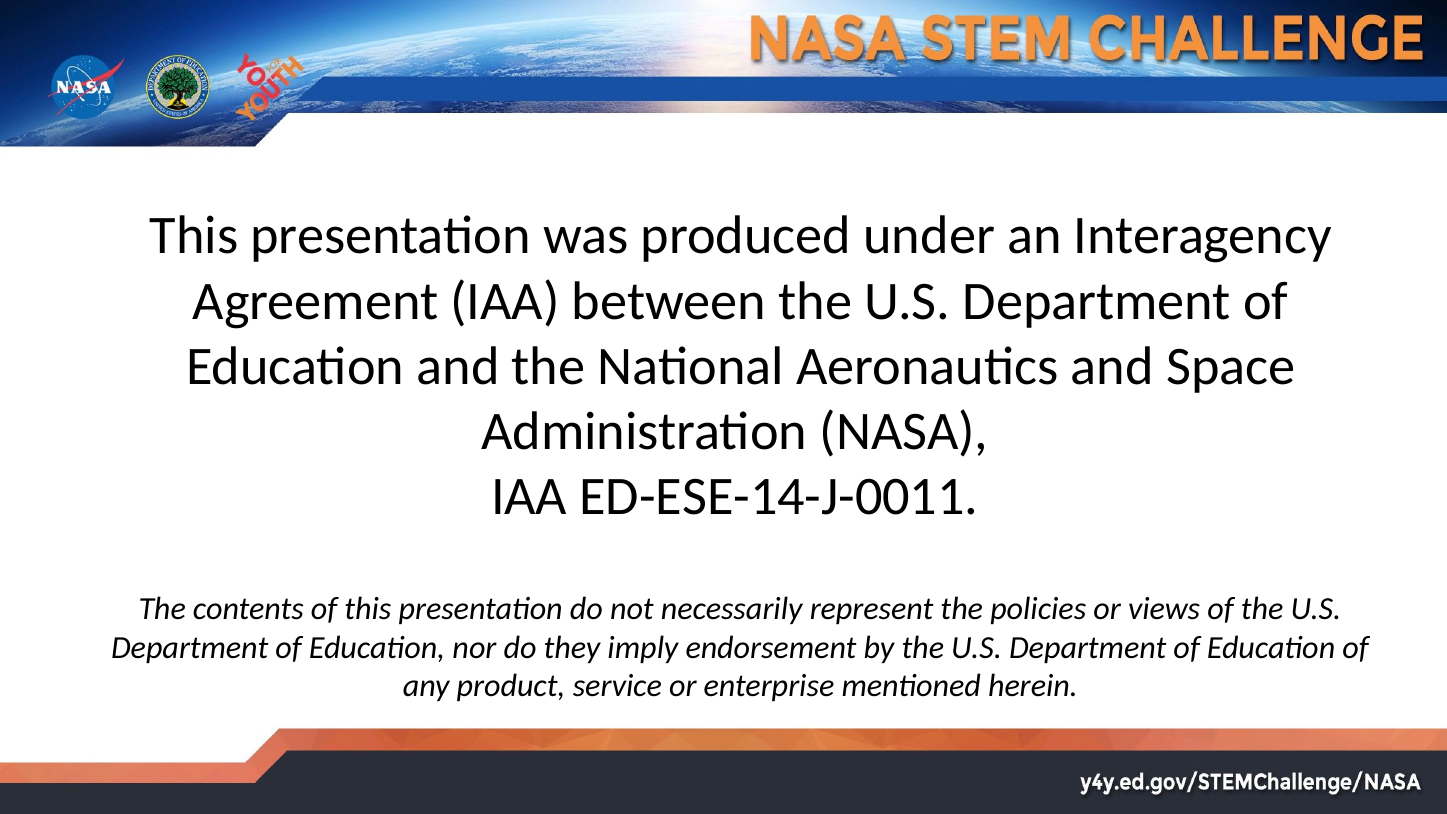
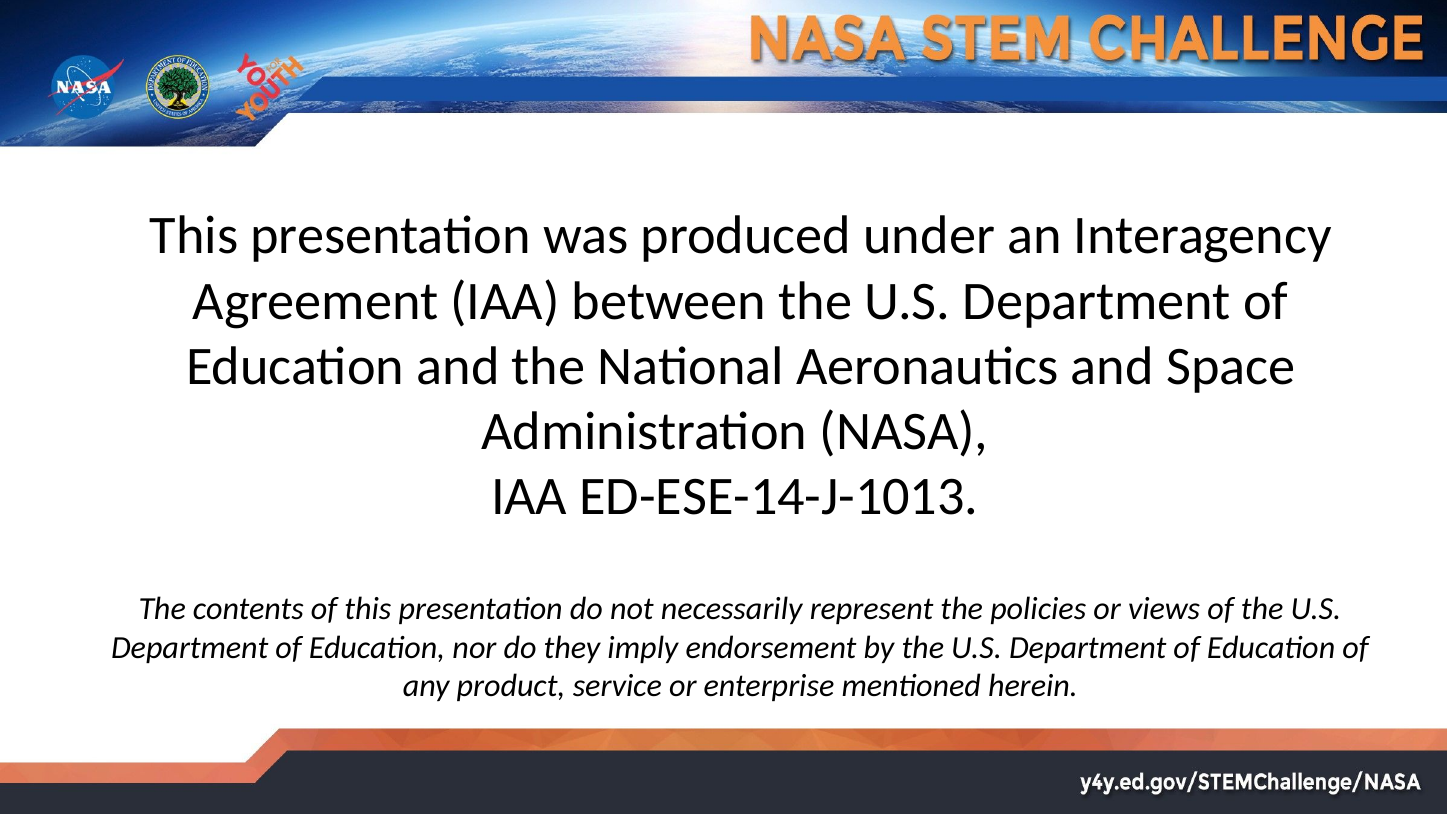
ED-ESE-14-J-0011: ED-ESE-14-J-0011 -> ED-ESE-14-J-1013
